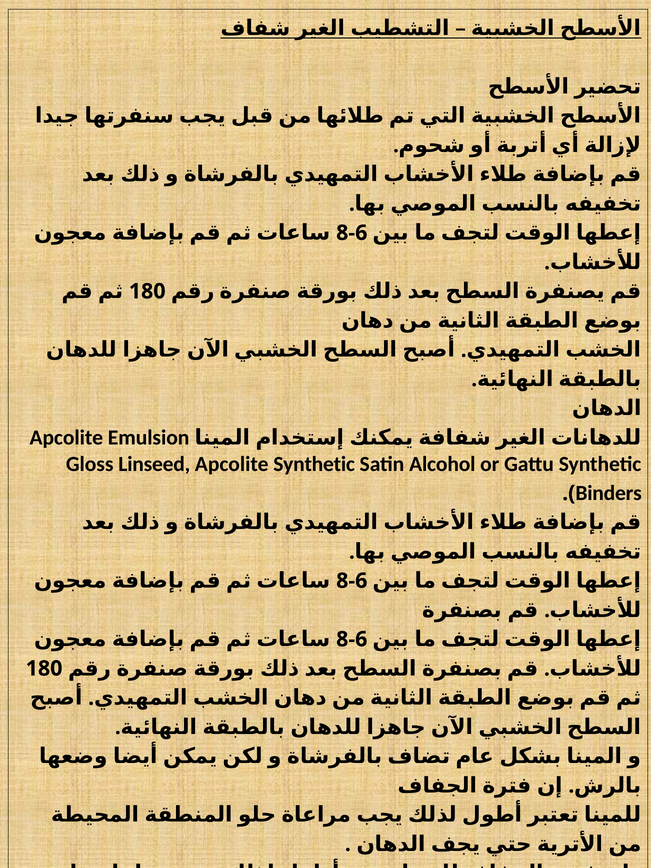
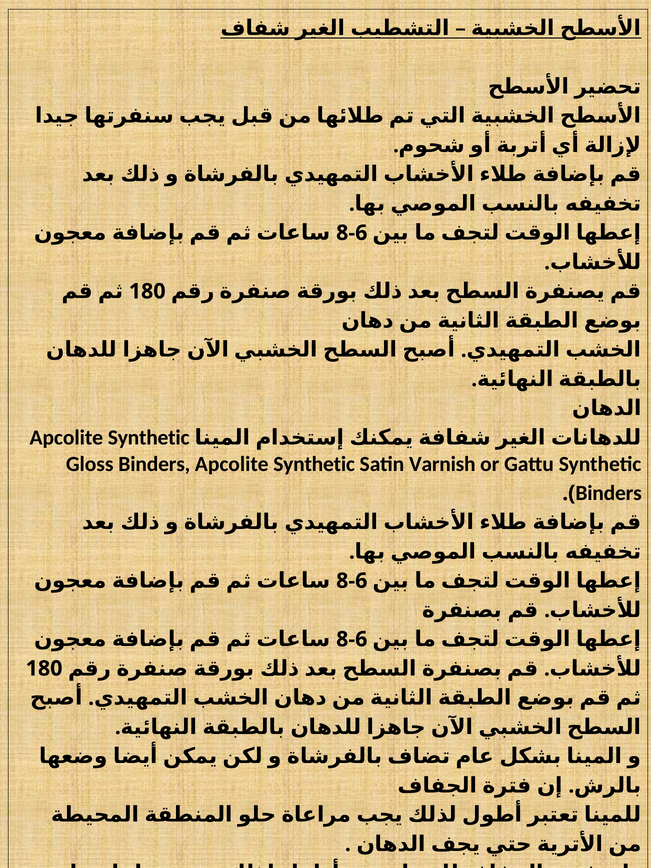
Emulsion at (149, 438): Emulsion -> Synthetic
Gloss Linseed: Linseed -> Binders
Alcohol: Alcohol -> Varnish
